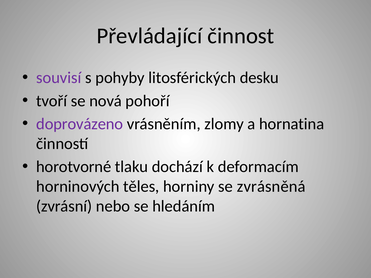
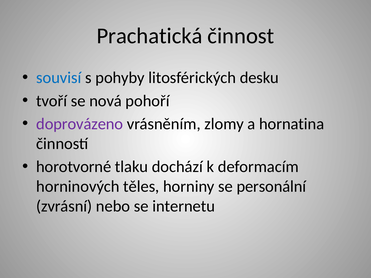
Převládající: Převládající -> Prachatická
souvisí colour: purple -> blue
zvrásněná: zvrásněná -> personální
hledáním: hledáním -> internetu
